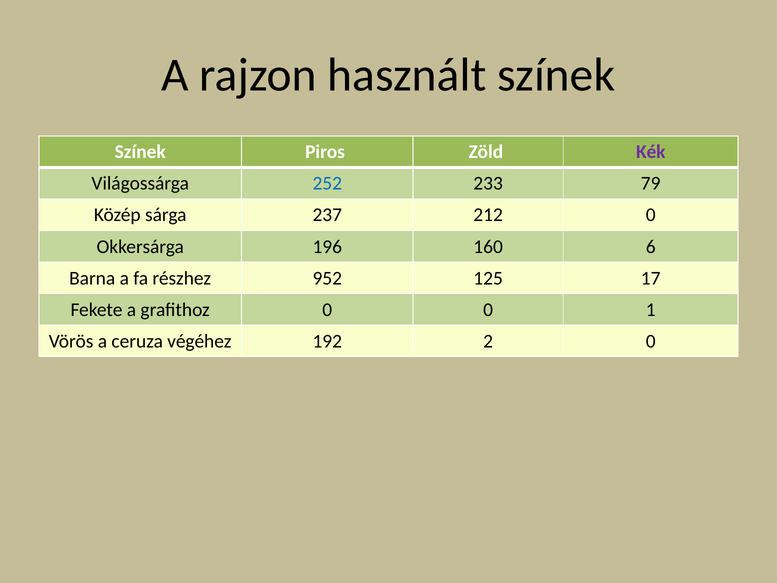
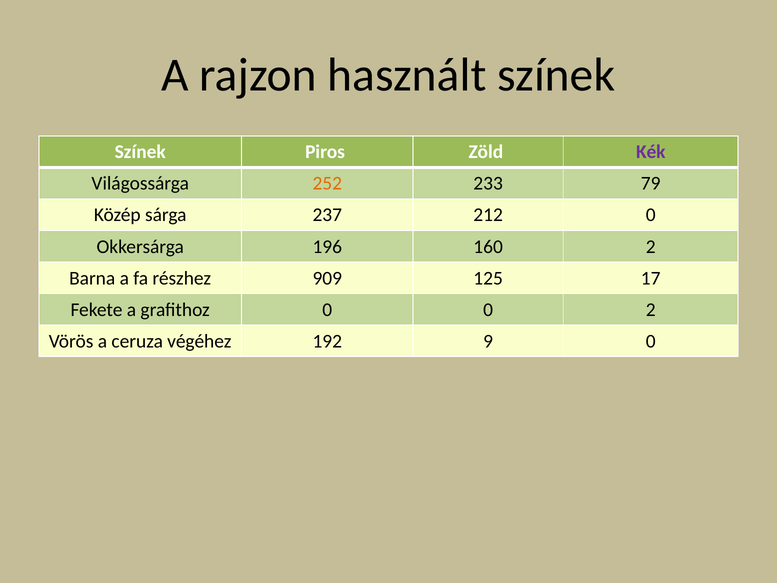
252 colour: blue -> orange
160 6: 6 -> 2
952: 952 -> 909
0 1: 1 -> 2
2: 2 -> 9
